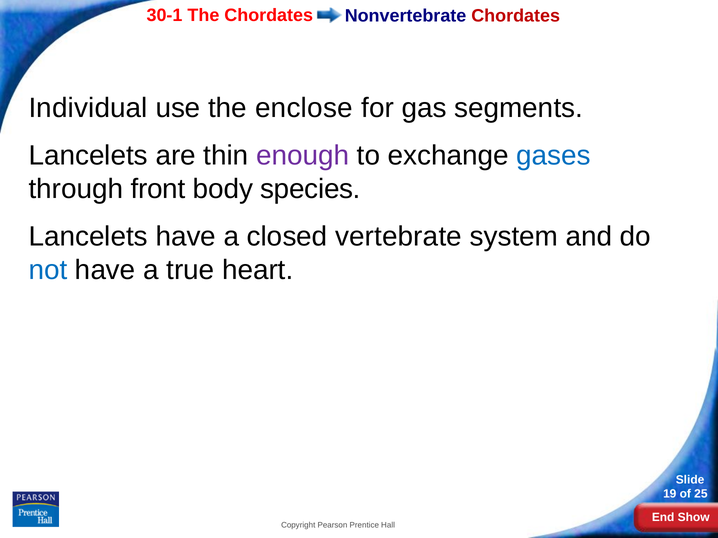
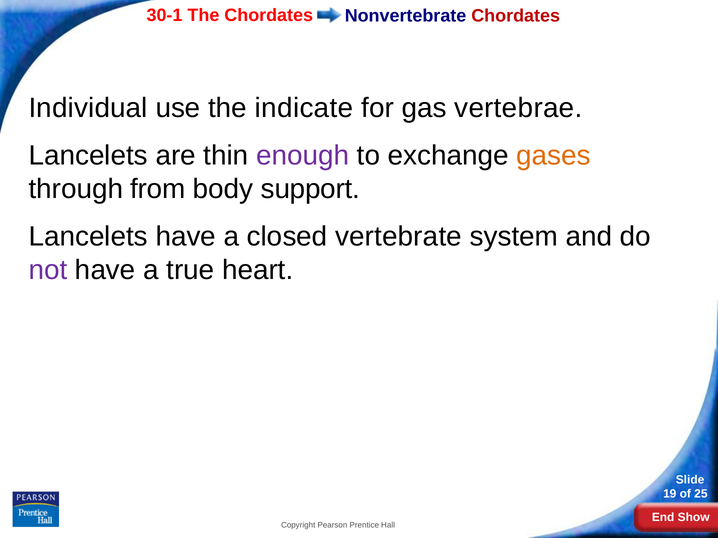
enclose: enclose -> indicate
segments: segments -> vertebrae
gases colour: blue -> orange
front: front -> from
species: species -> support
not colour: blue -> purple
